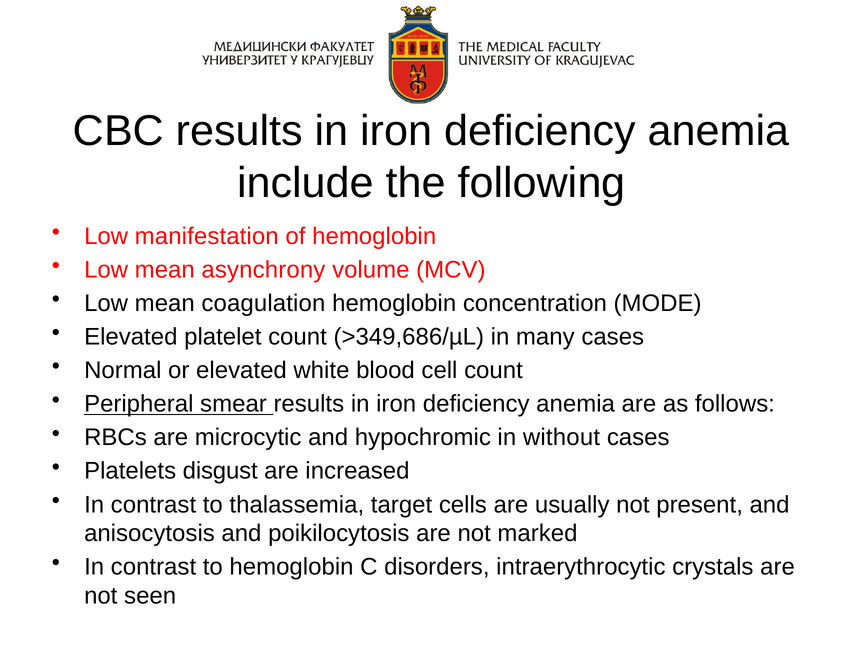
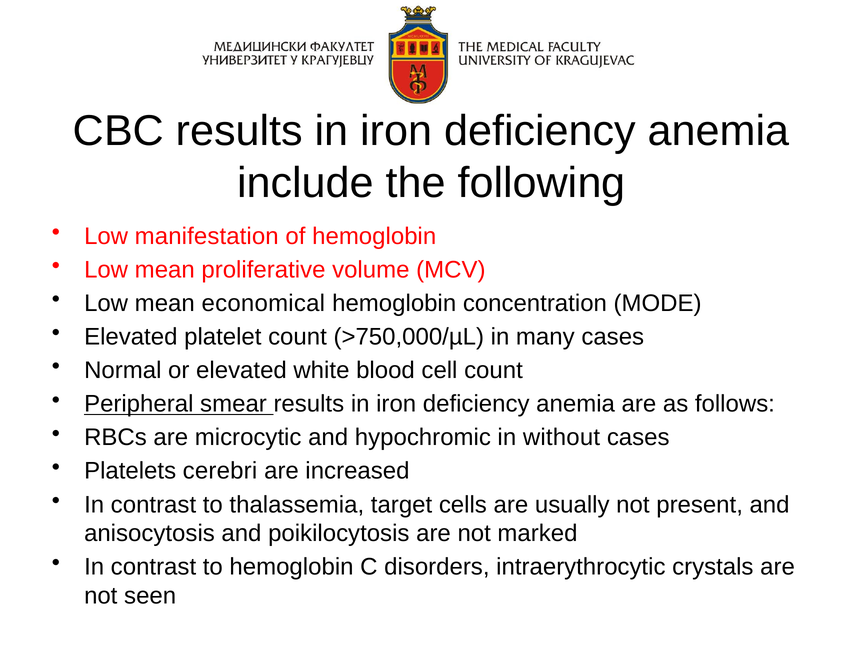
asynchrony: asynchrony -> proliferative
coagulation: coagulation -> economical
>349,686/µL: >349,686/µL -> >750,000/µL
disgust: disgust -> cerebri
